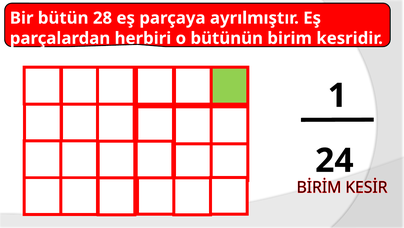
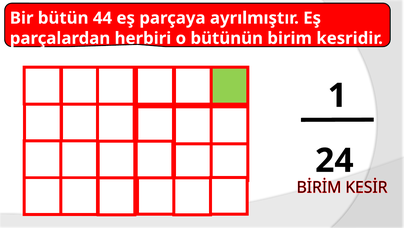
28: 28 -> 44
